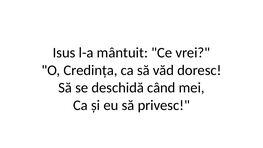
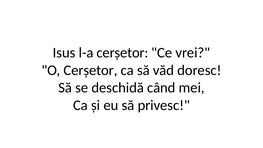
l-a mântuit: mântuit -> cerșetor
O Credința: Credința -> Cerșetor
